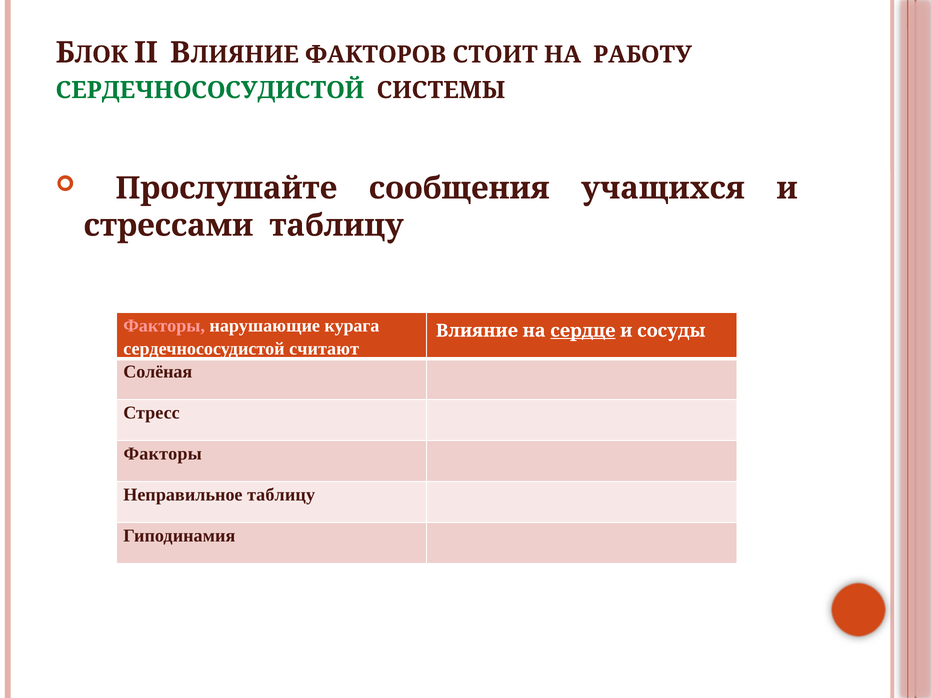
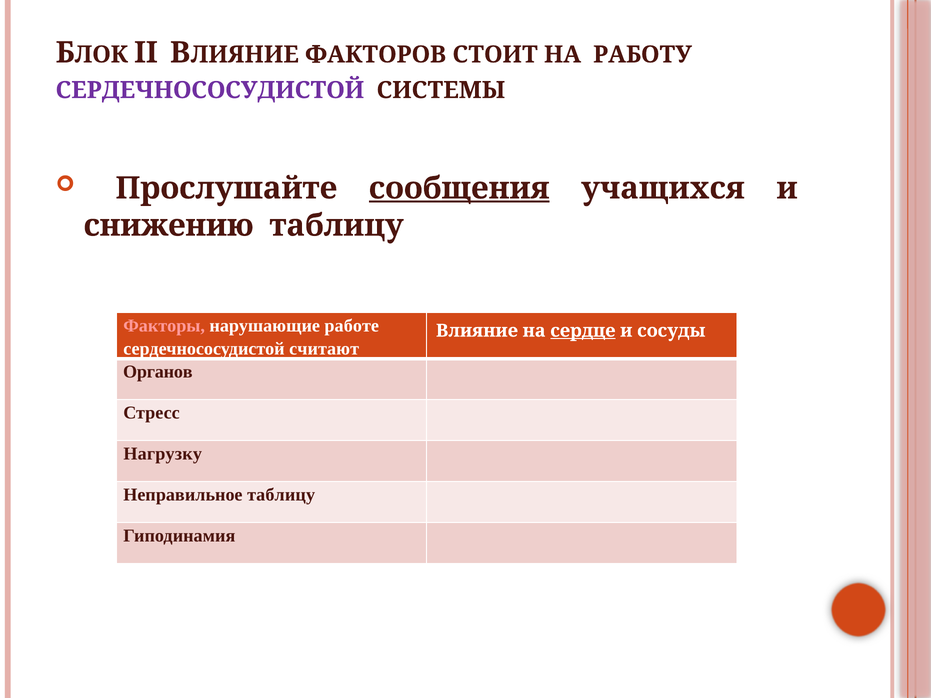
СЕРДЕЧНОСОСУДИСТОЙ at (210, 90) colour: green -> purple
сообщения underline: none -> present
стрессами: стрессами -> снижению
курага: курага -> работе
Солёная: Солёная -> Органов
Факторы at (163, 454): Факторы -> Нагрузку
